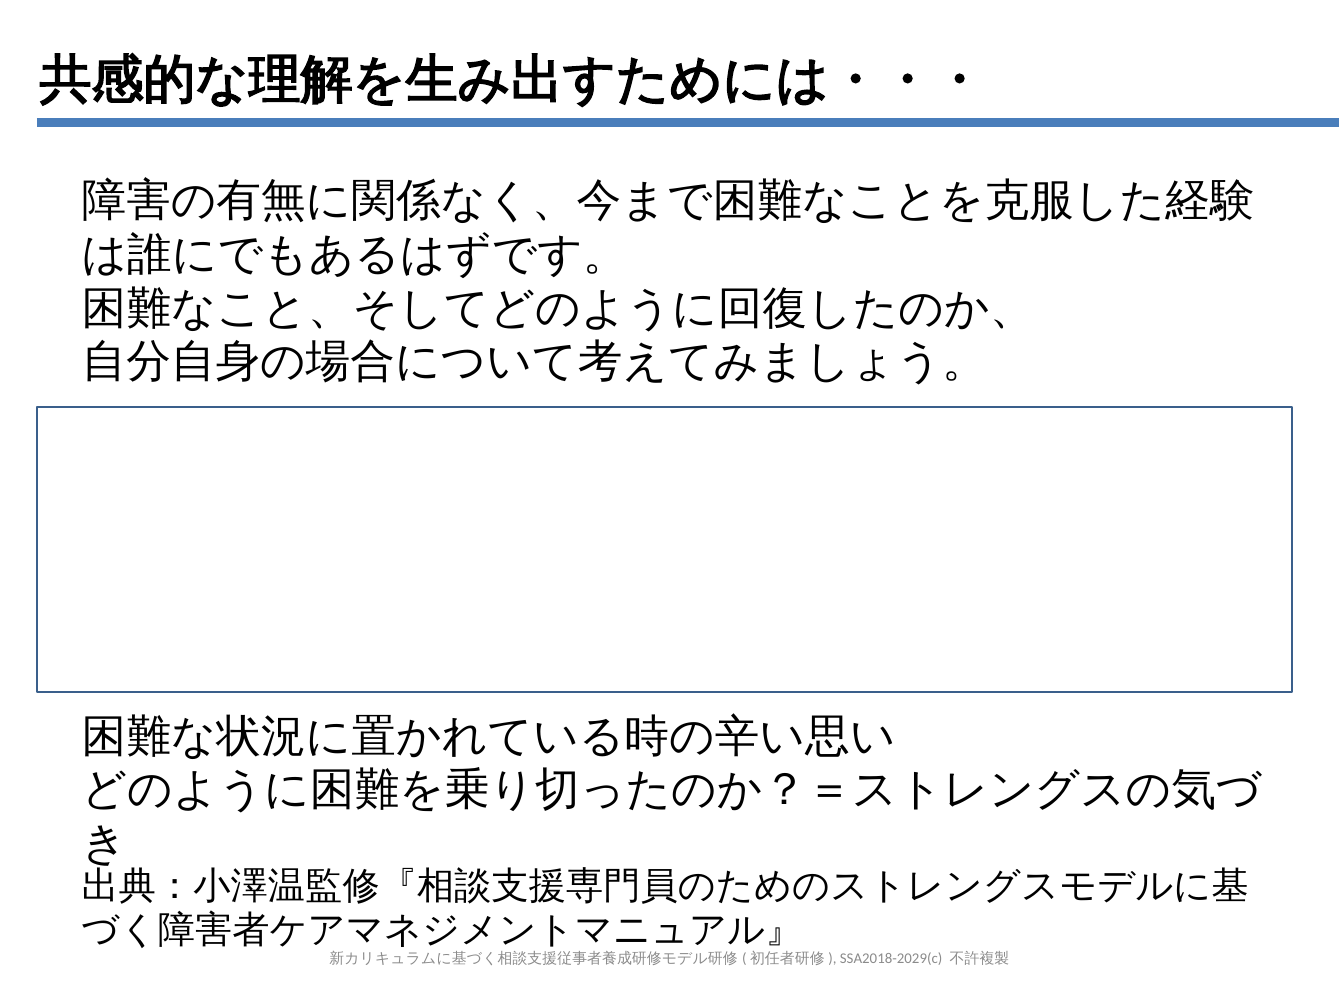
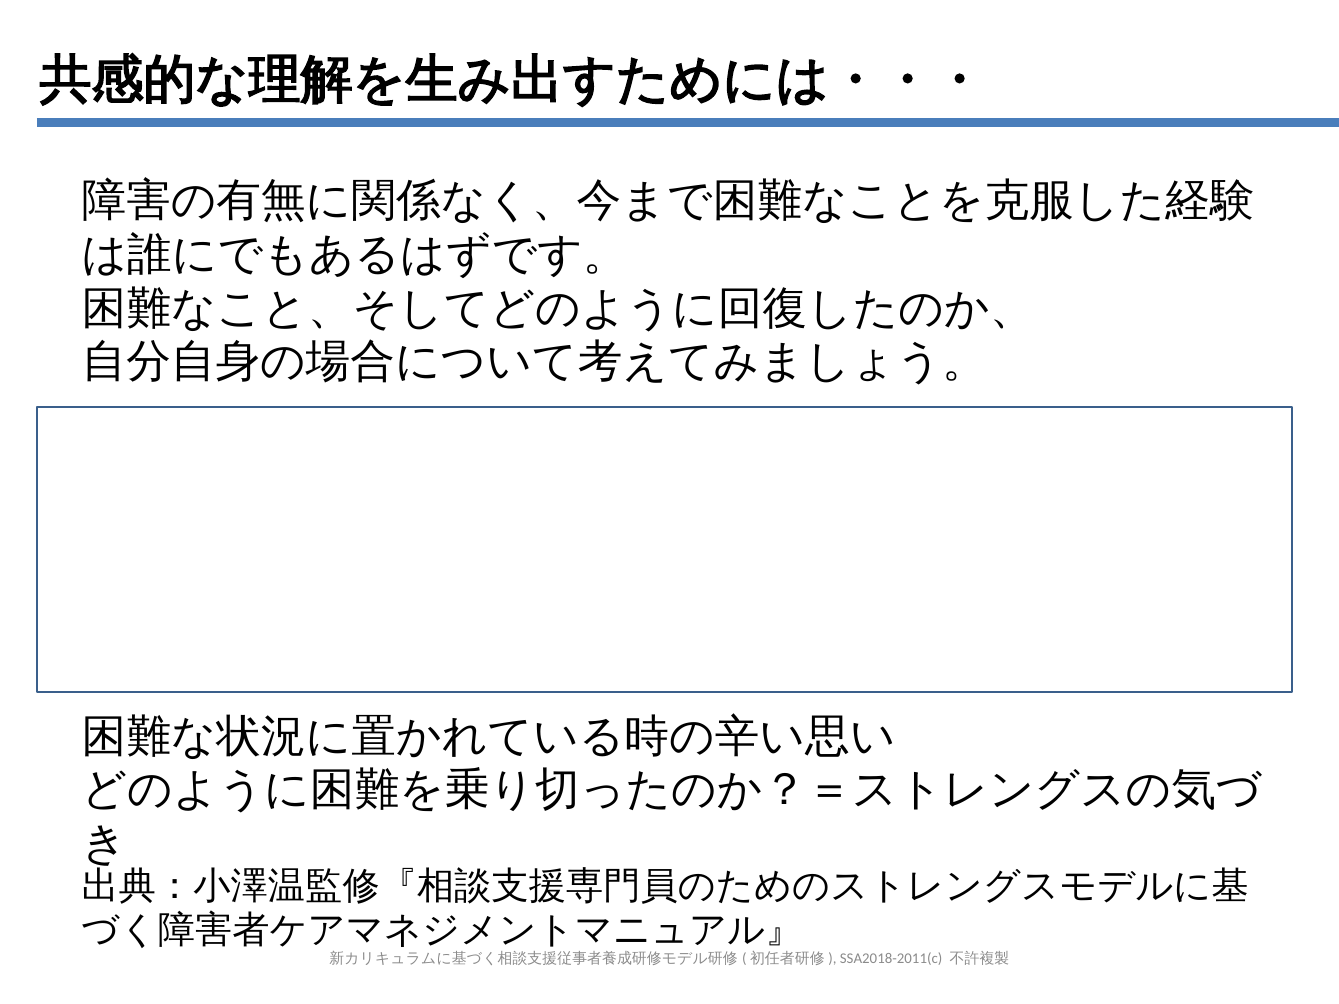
SSA2018-2029(c: SSA2018-2029(c -> SSA2018-2011(c
